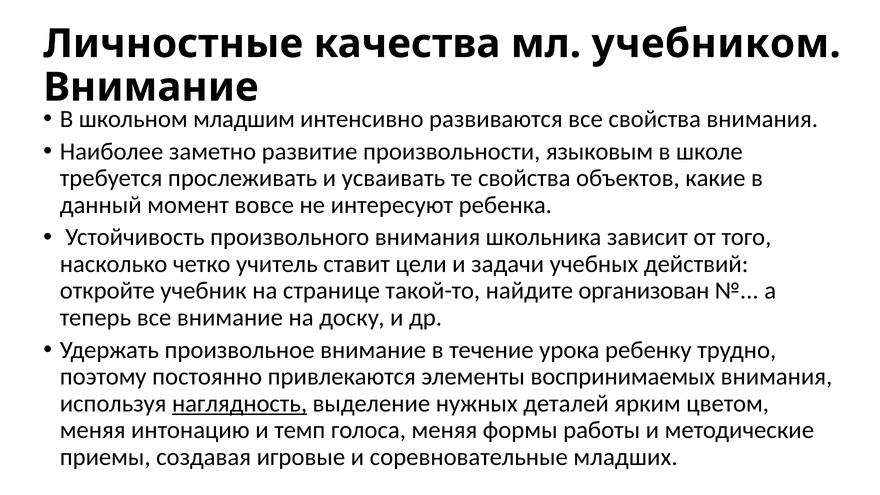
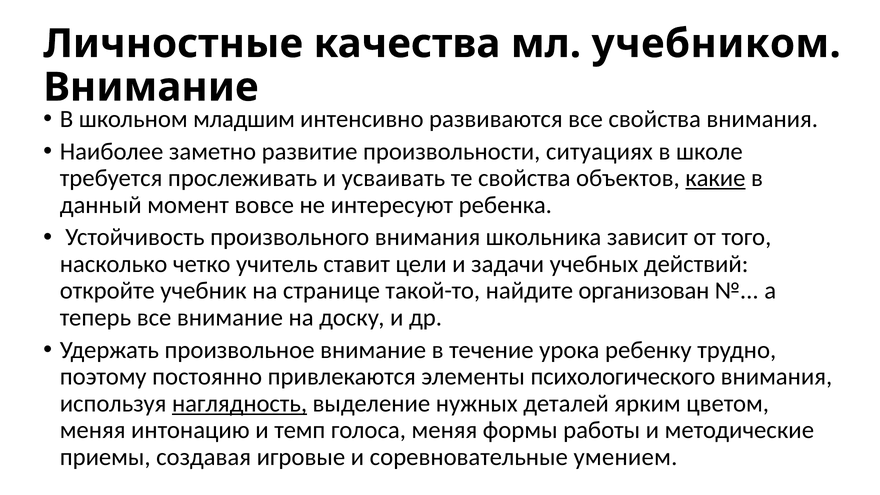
языковым: языковым -> ситуациях
какие underline: none -> present
воспринимаемых: воспринимаемых -> психологического
младших: младших -> умением
